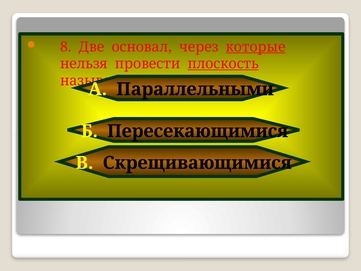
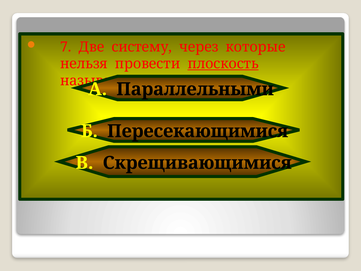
8: 8 -> 7
основал: основал -> систему
которые underline: present -> none
